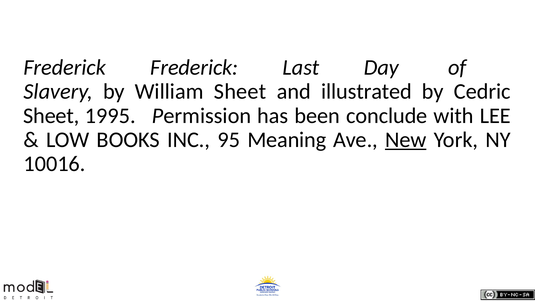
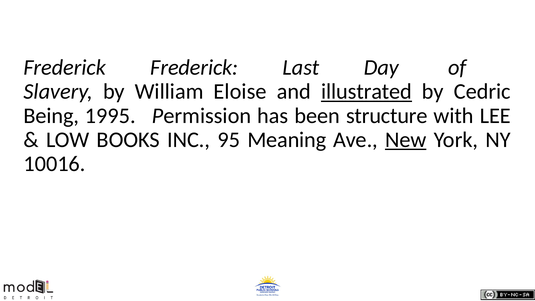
William Sheet: Sheet -> Eloise
illustrated underline: none -> present
Sheet at (51, 116): Sheet -> Being
conclude: conclude -> structure
